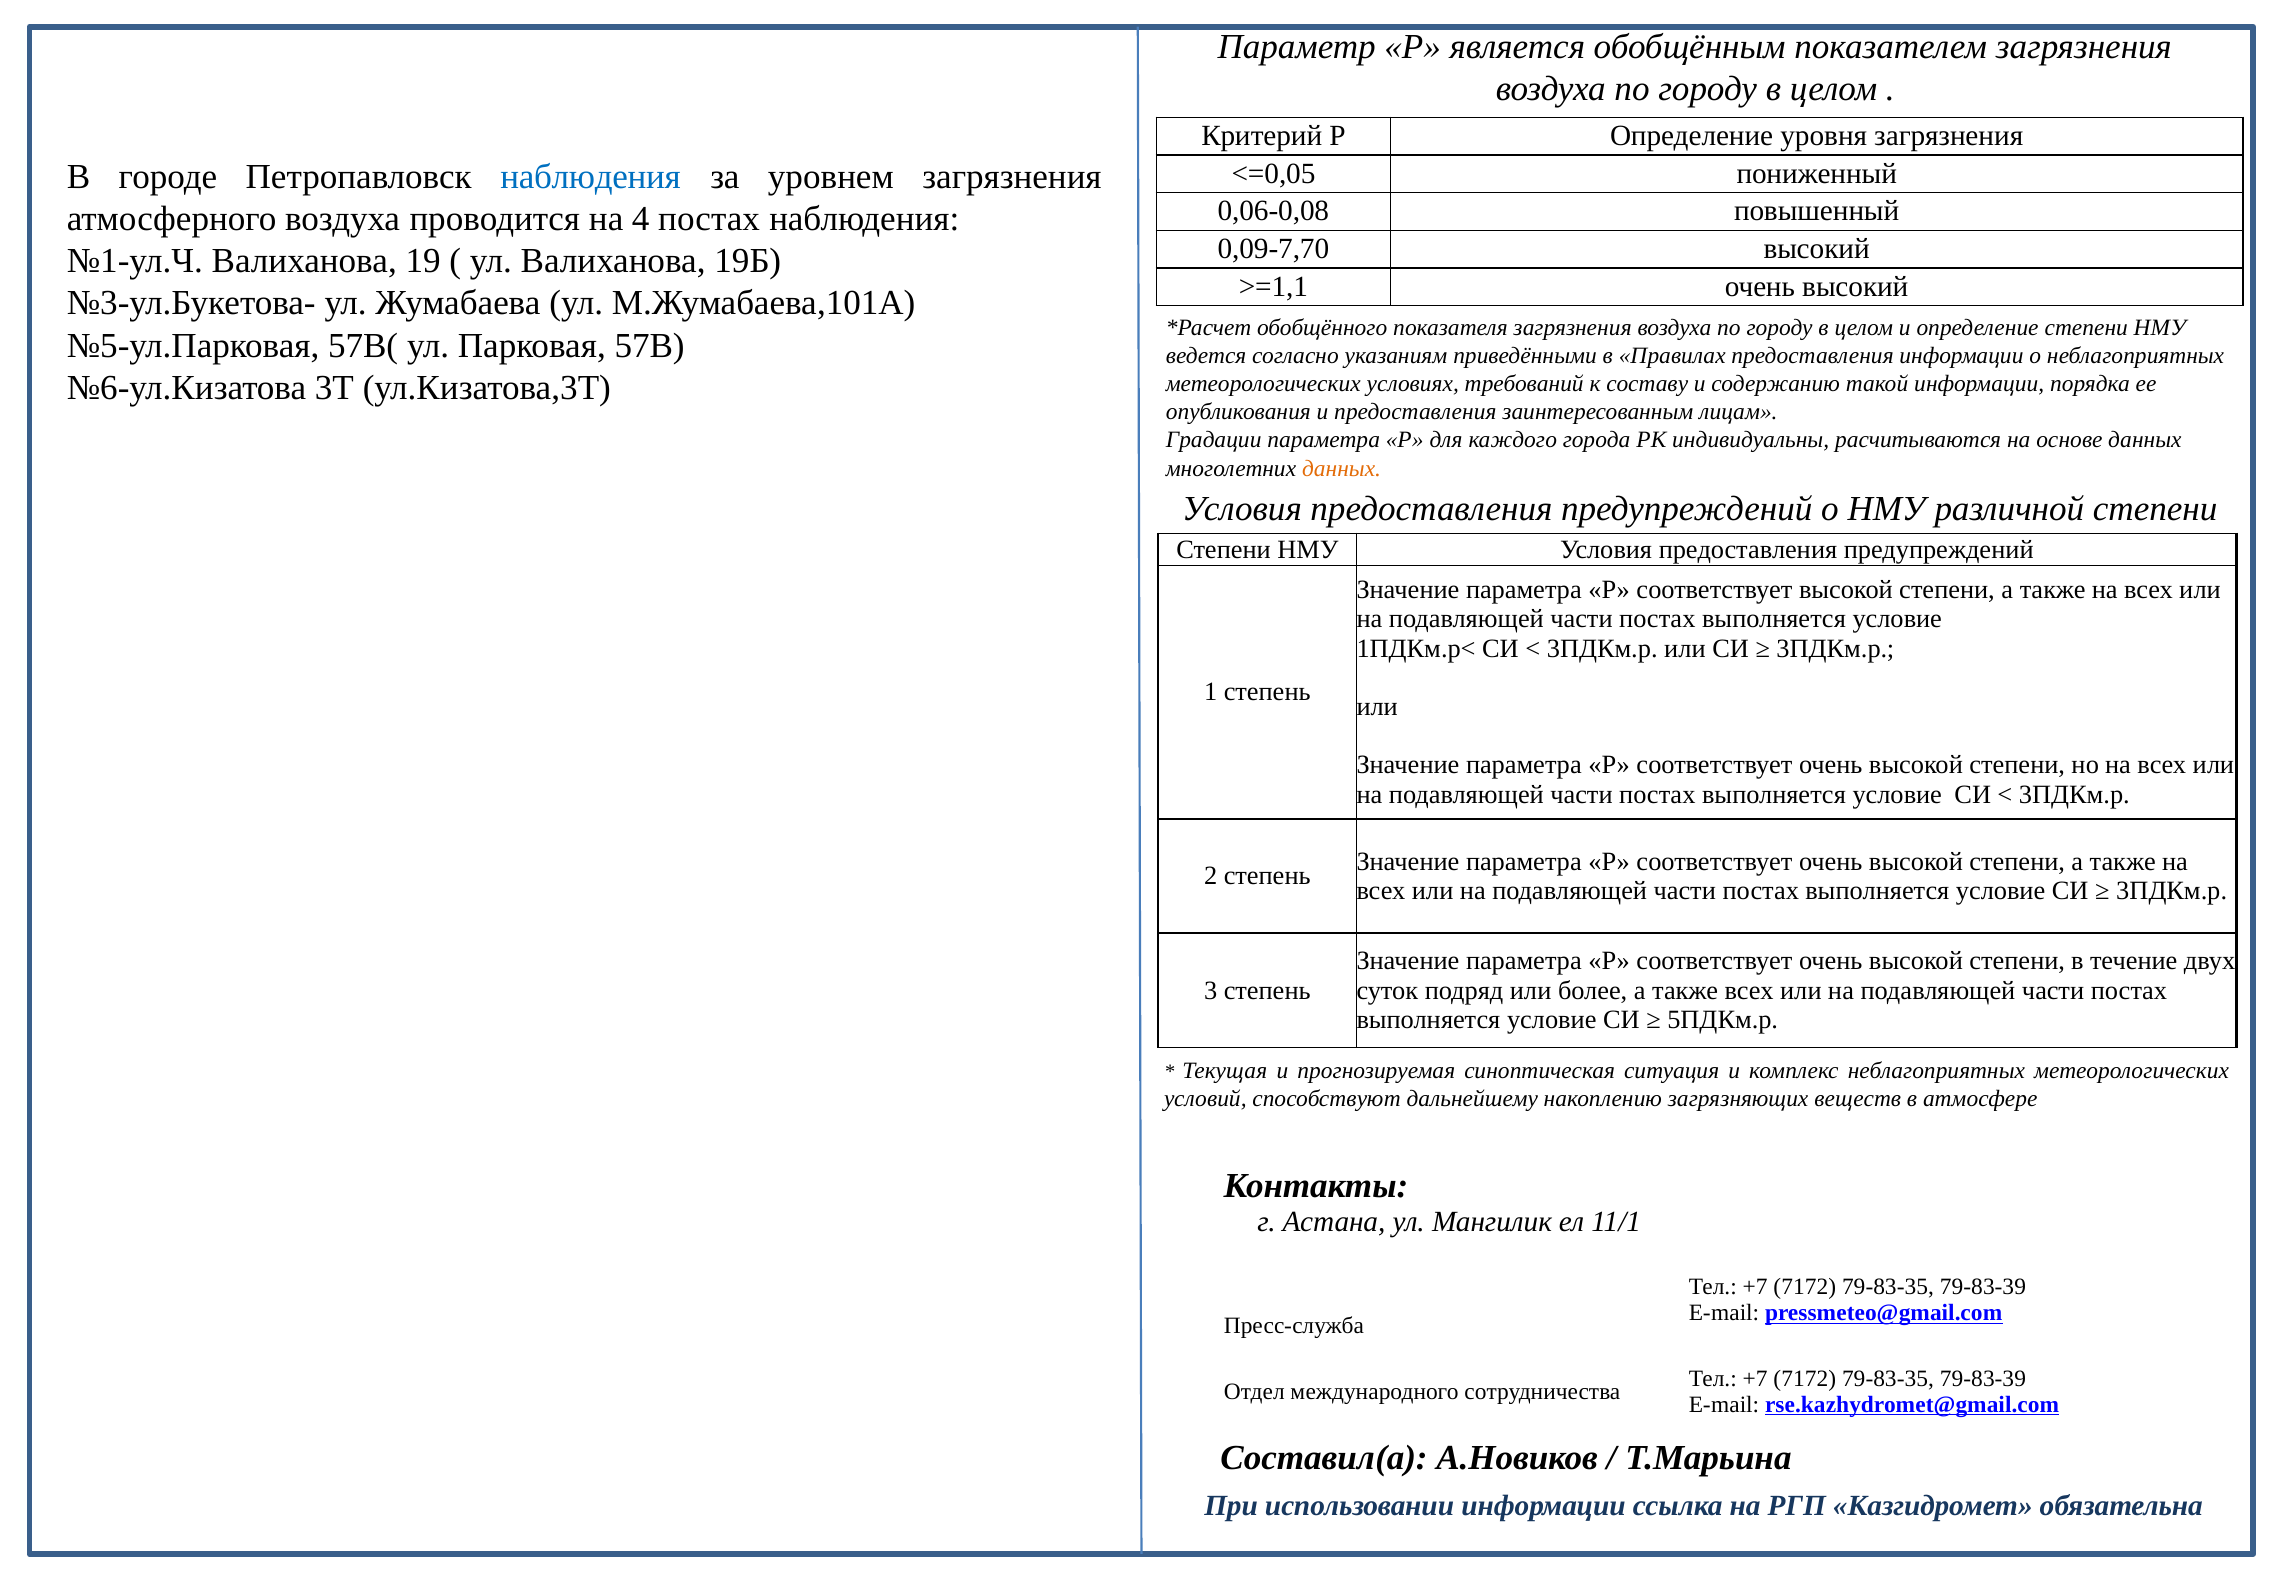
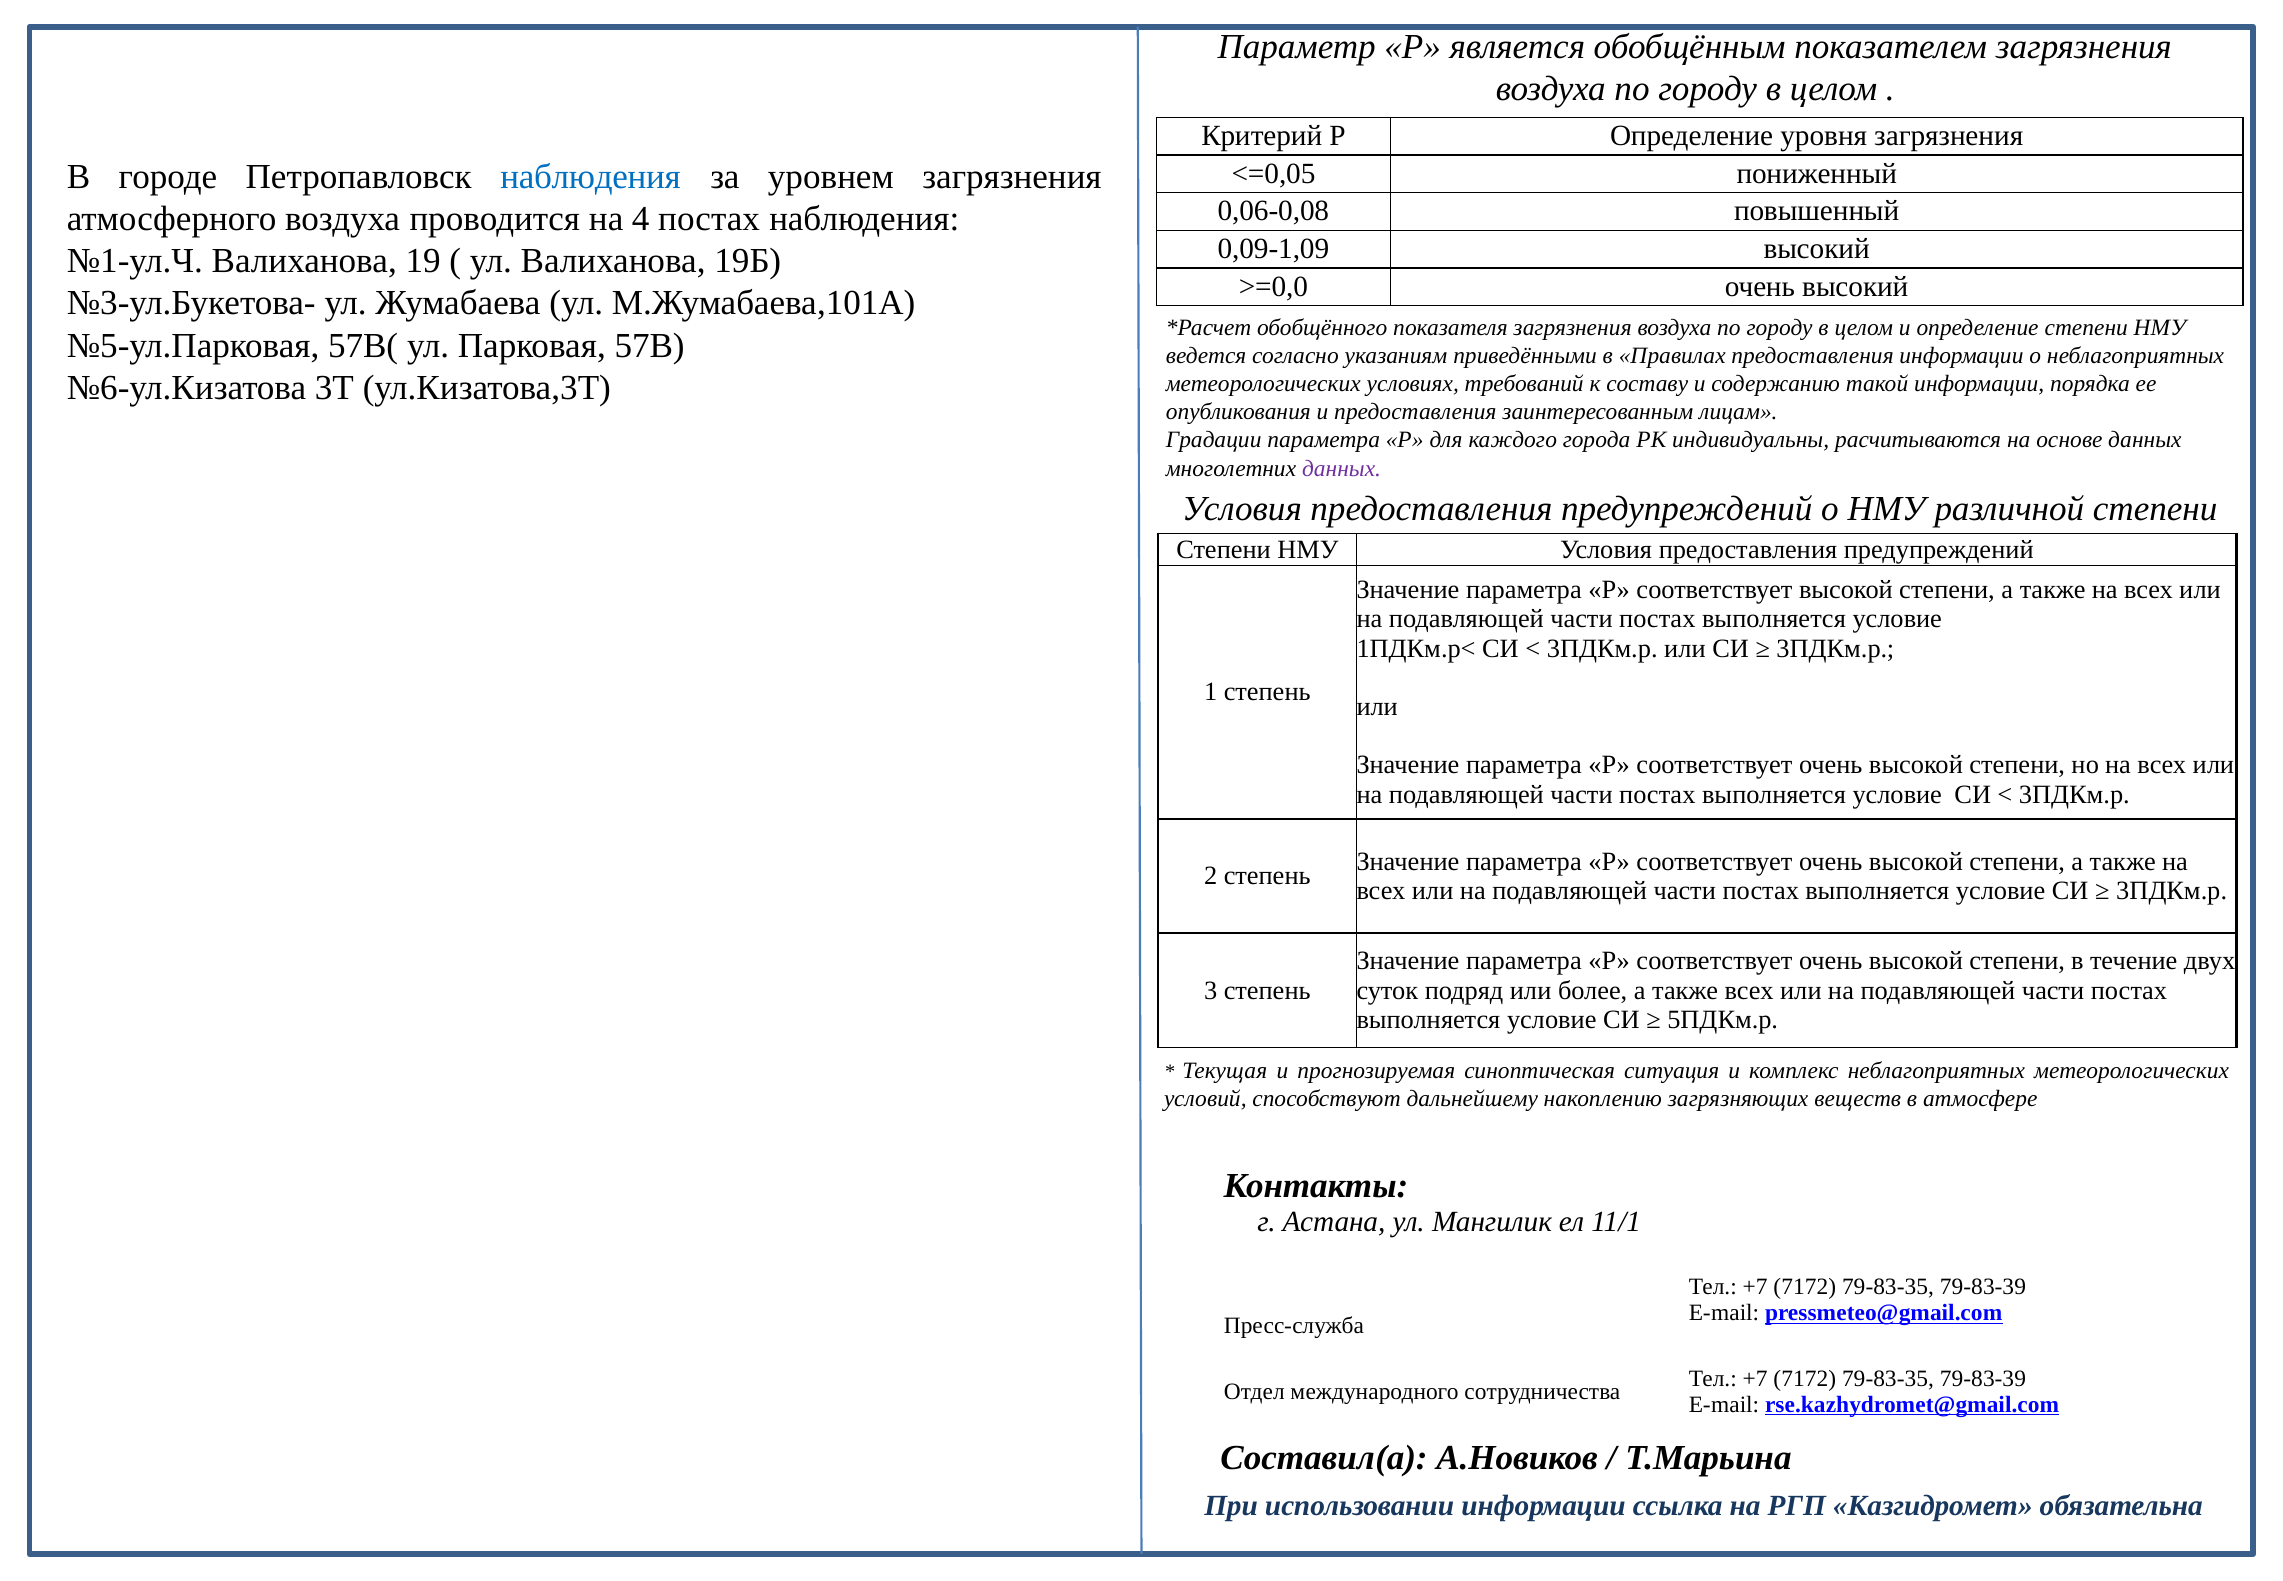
0,09-7,70: 0,09-7,70 -> 0,09-1,09
>=1,1: >=1,1 -> >=0,0
данных at (1342, 468) colour: orange -> purple
